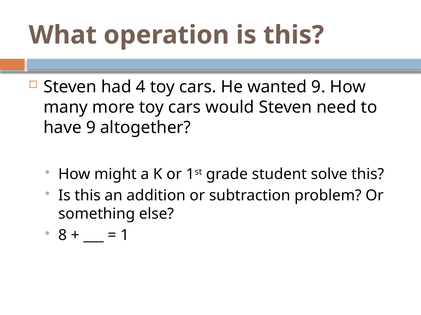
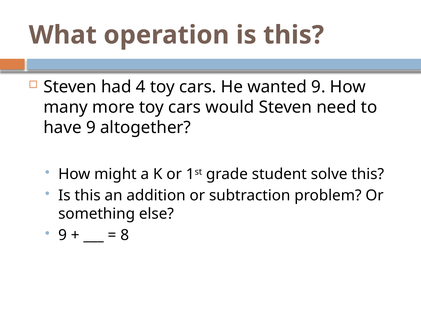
8 at (63, 236): 8 -> 9
1: 1 -> 8
